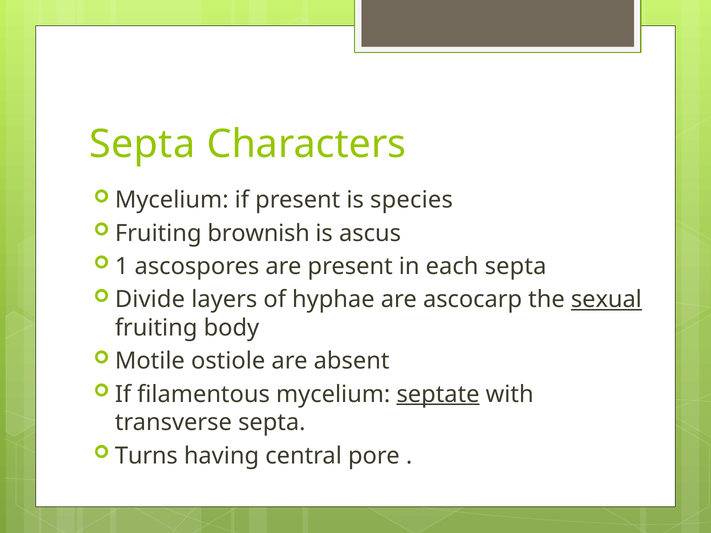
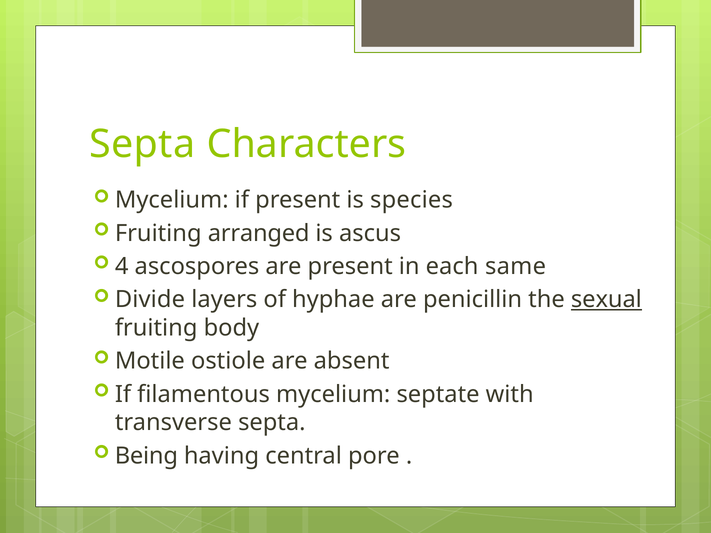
brownish: brownish -> arranged
1: 1 -> 4
each septa: septa -> same
ascocarp: ascocarp -> penicillin
septate underline: present -> none
Turns: Turns -> Being
